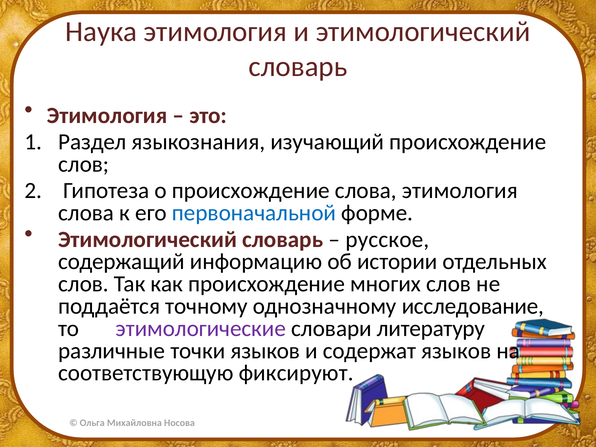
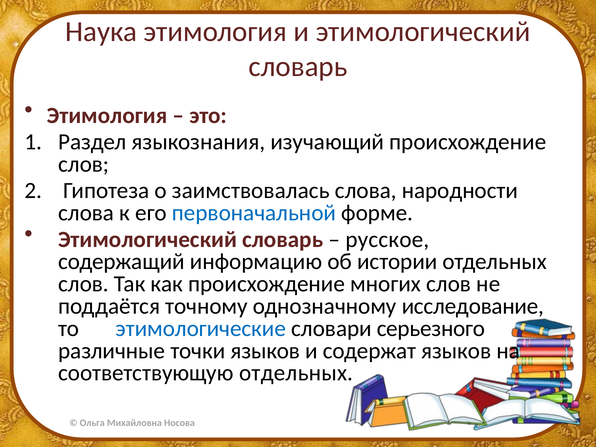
о происхождение: происхождение -> заимствовалась
слова этимология: этимология -> народности
этимологические colour: purple -> blue
литературу: литературу -> серьезного
соответствующую фиксируют: фиксируют -> отдельных
